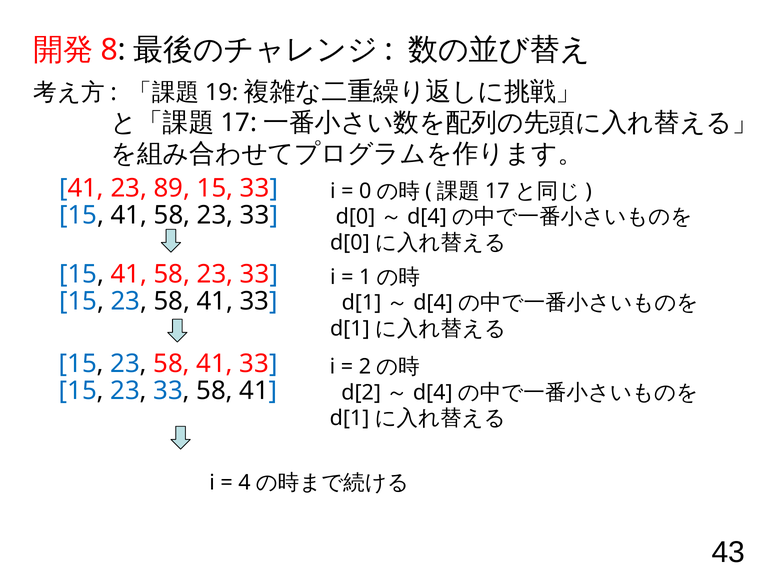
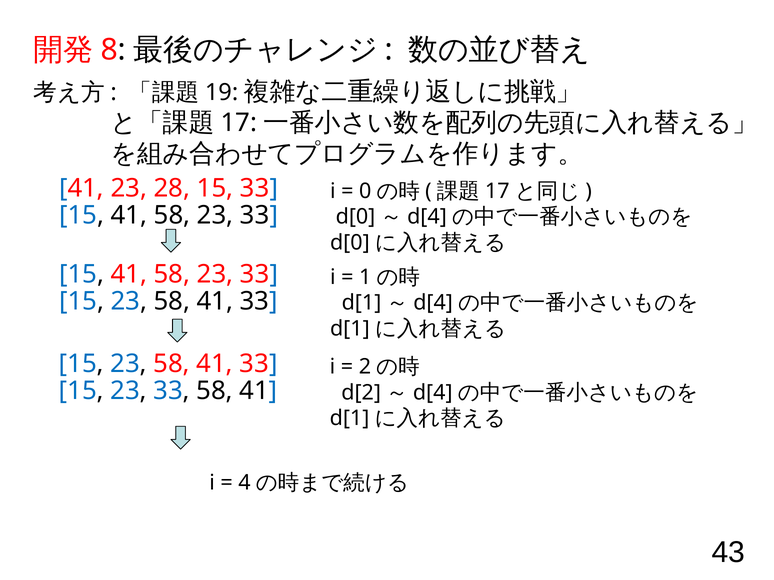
89: 89 -> 28
